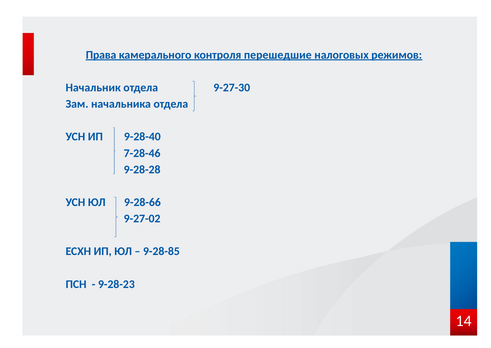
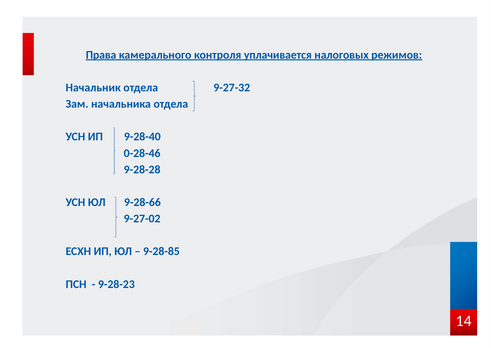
перешедшие: перешедшие -> уплачивается
9-27-30: 9-27-30 -> 9-27-32
7-28-46: 7-28-46 -> 0-28-46
